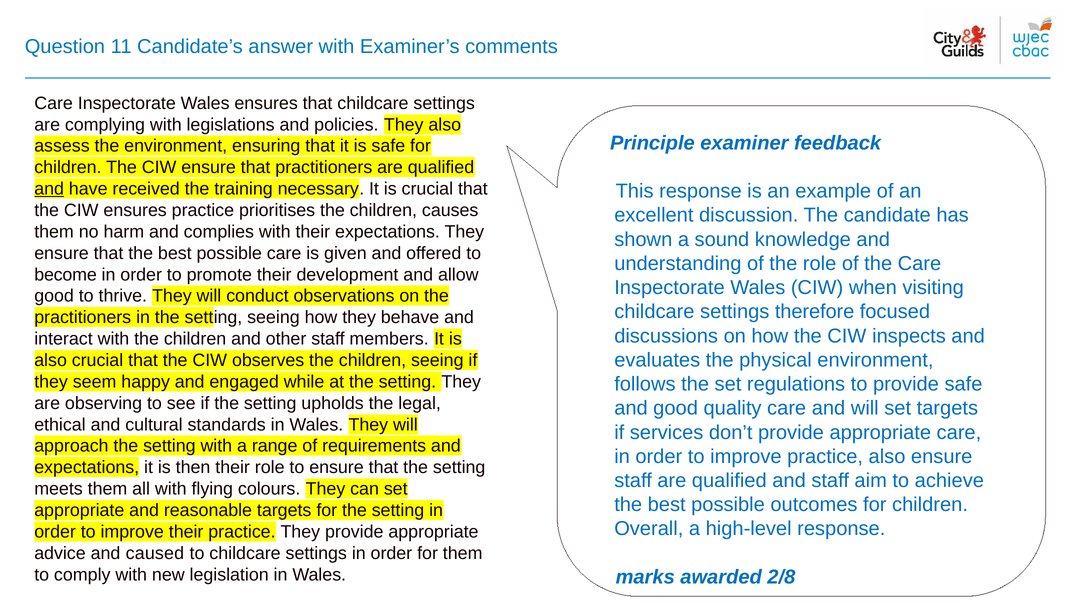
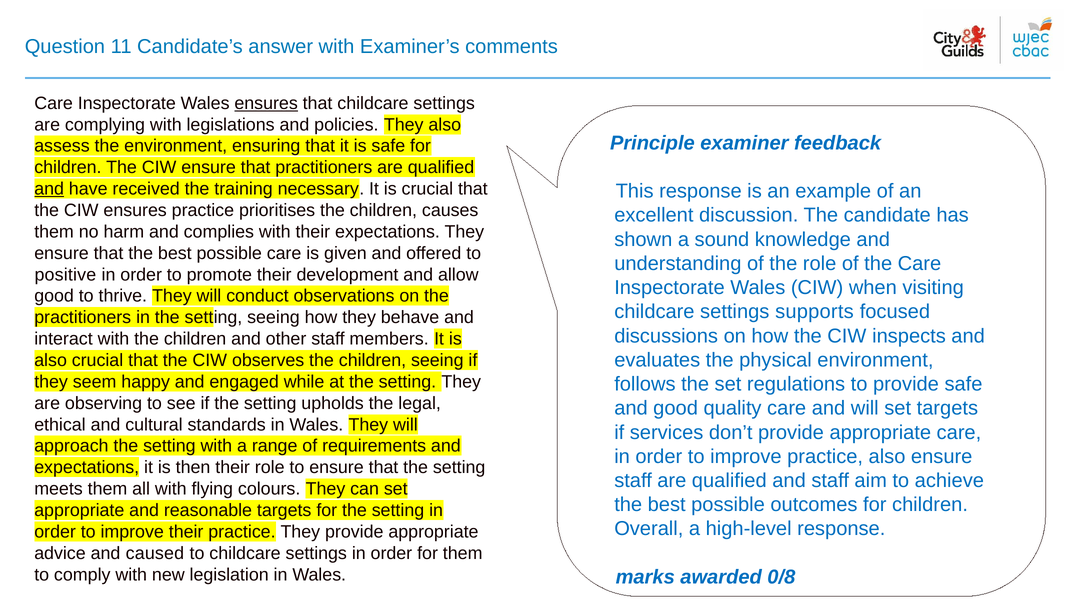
ensures at (266, 103) underline: none -> present
become: become -> positive
therefore: therefore -> supports
2/8: 2/8 -> 0/8
